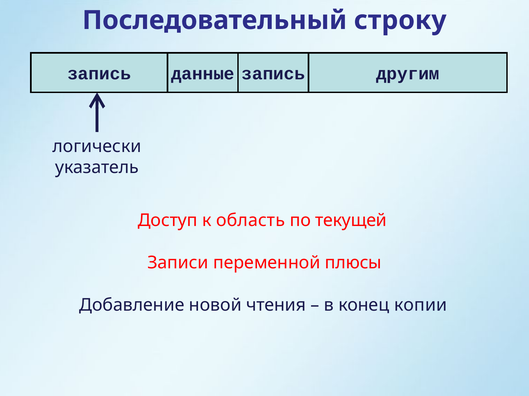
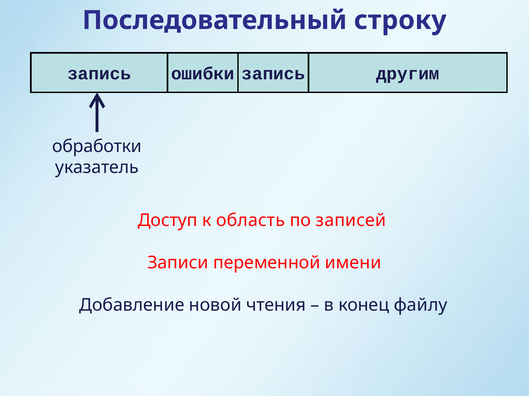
данные: данные -> ошибки
логически: логически -> обработки
текущей: текущей -> записей
плюсы: плюсы -> имени
копии: копии -> файлу
